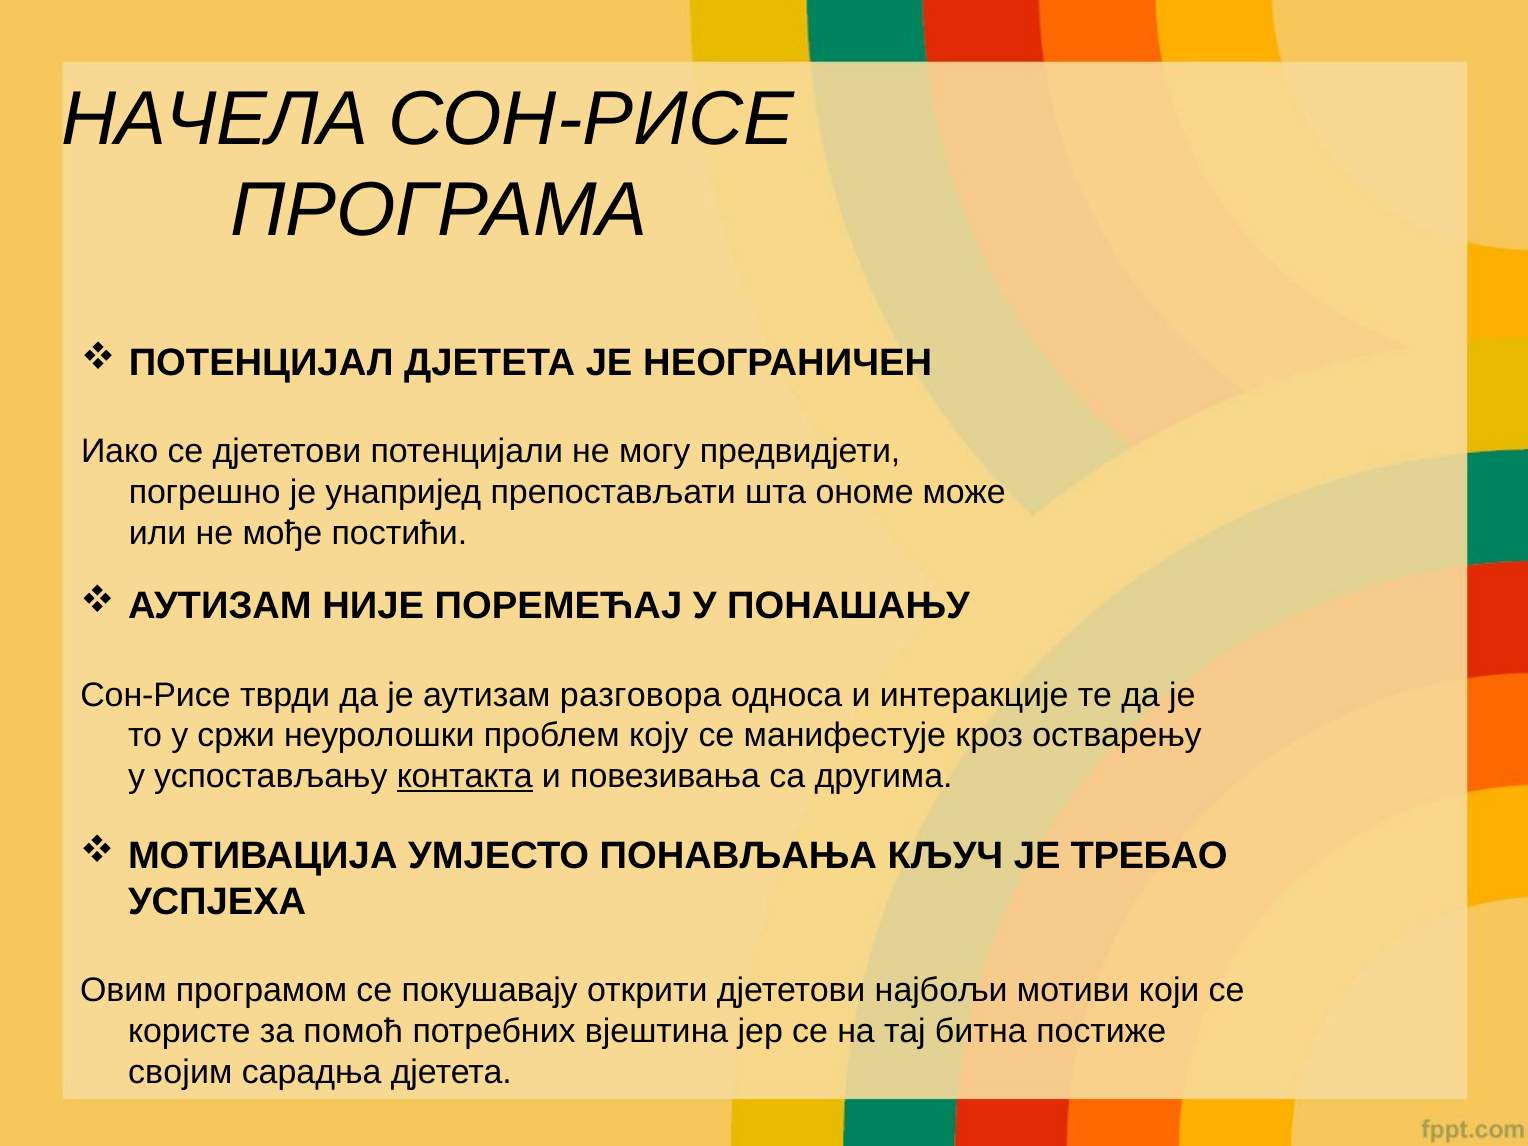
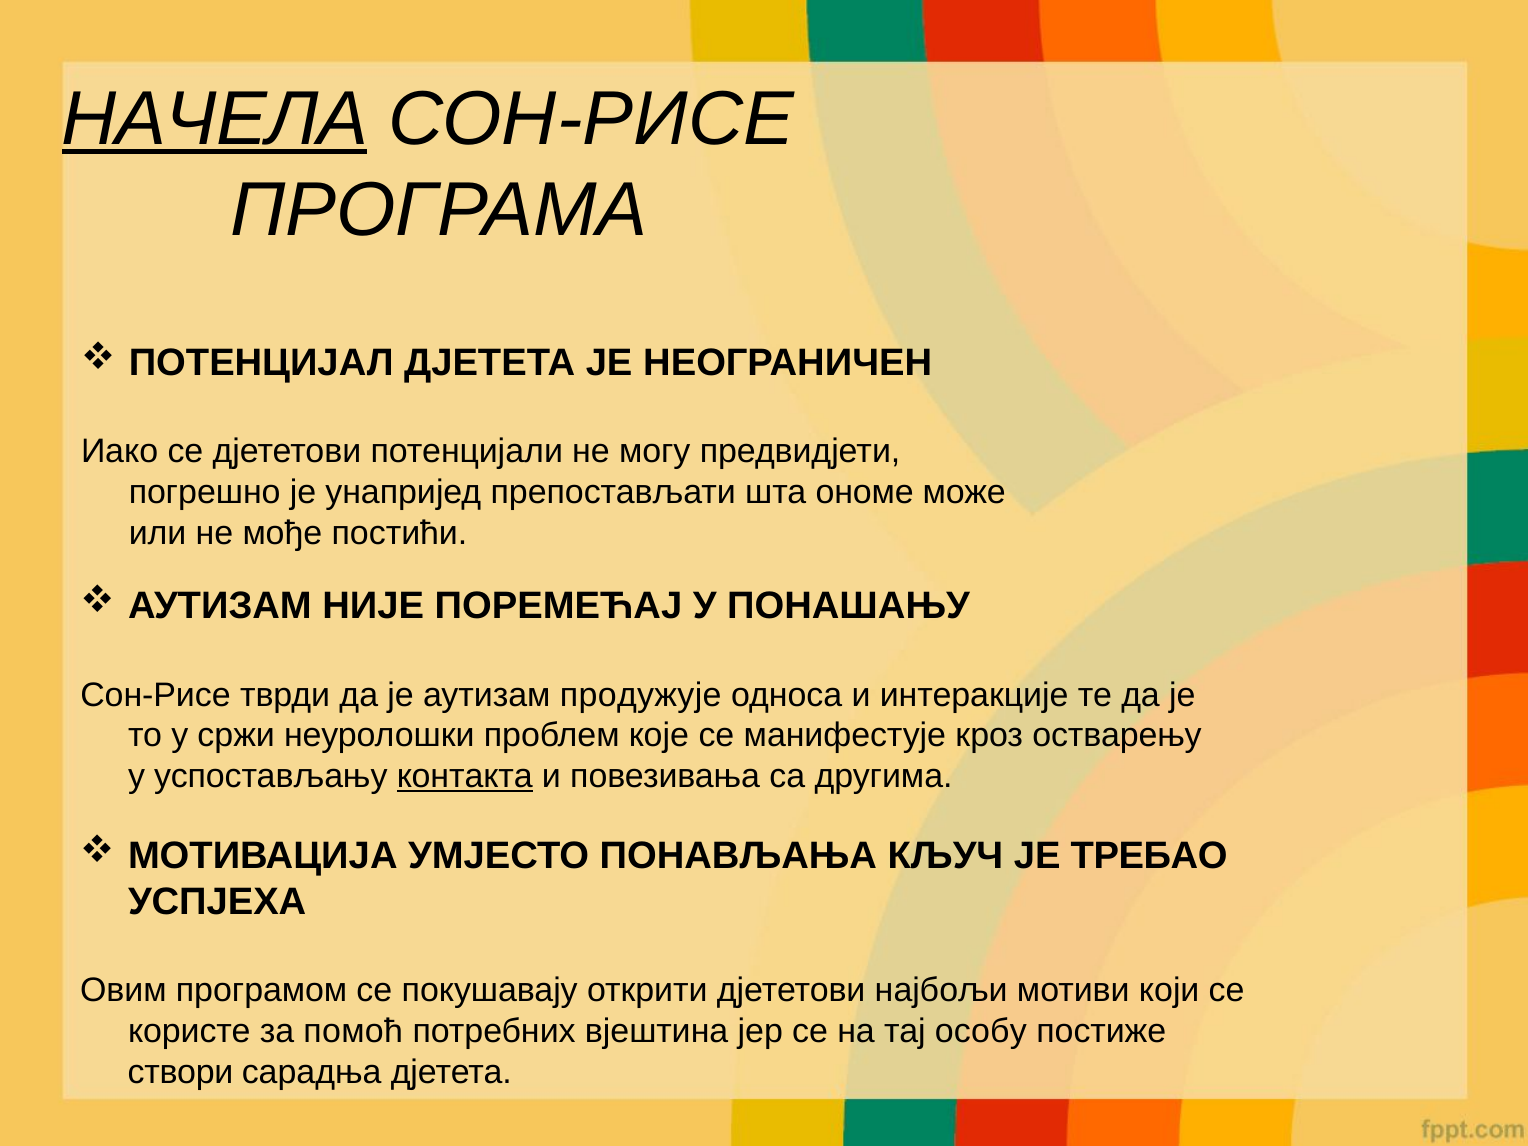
НАЧЕЛА underline: none -> present
разговора: разговора -> продужује
коју: коју -> које
битна: битна -> особу
својим: својим -> створи
